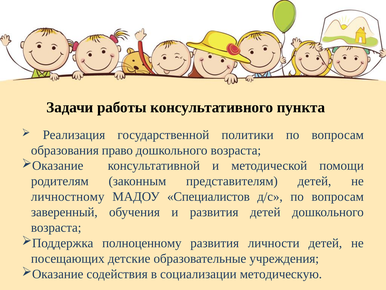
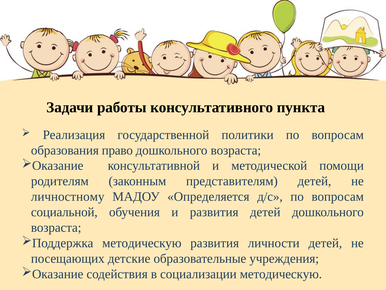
Специалистов: Специалистов -> Определяется
заверенный: заверенный -> социальной
полноценному at (142, 243): полноценному -> методическую
